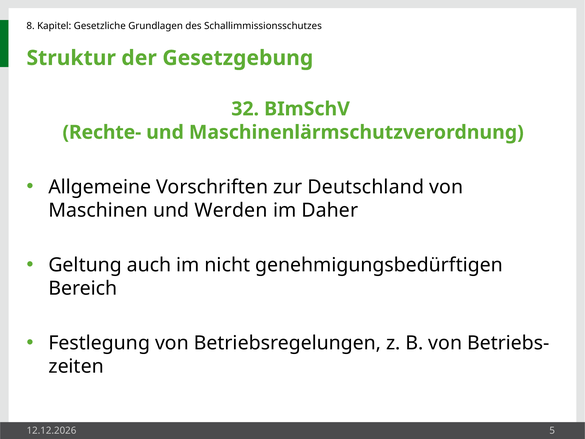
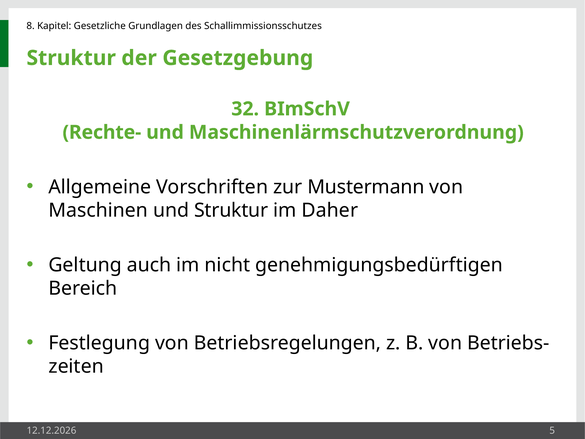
Deutschland: Deutschland -> Mustermann
und Werden: Werden -> Struktur
